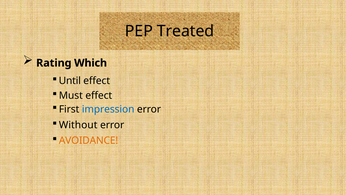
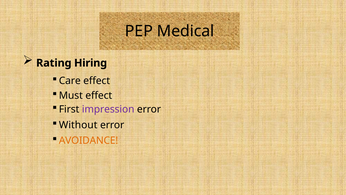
Treated: Treated -> Medical
Which: Which -> Hiring
Until: Until -> Care
impression colour: blue -> purple
